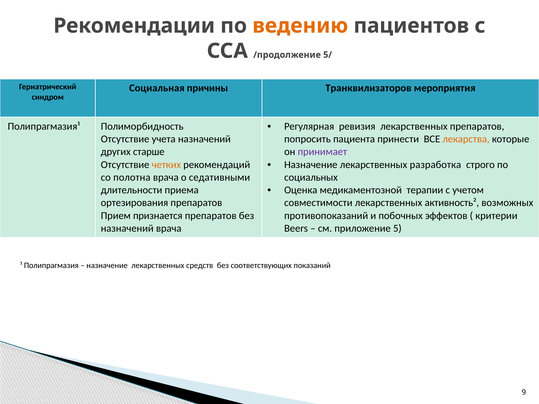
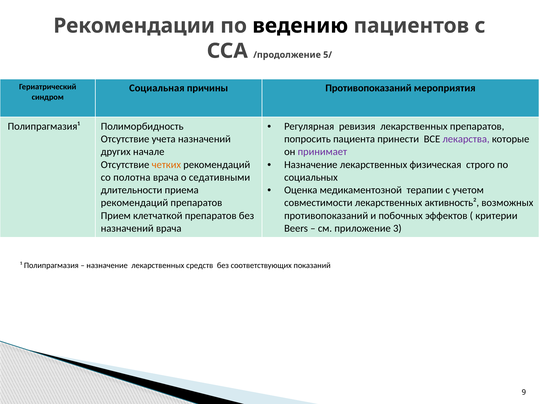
ведению colour: orange -> black
причины Транквилизаторов: Транквилизаторов -> Противопоказаний
лекарства colour: orange -> purple
старше: старше -> начале
разработка: разработка -> физическая
ортезирования at (135, 203): ортезирования -> рекомендаций
признается: признается -> клетчаткой
5: 5 -> 3
